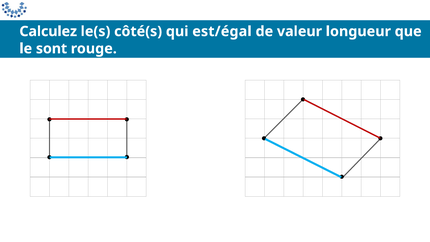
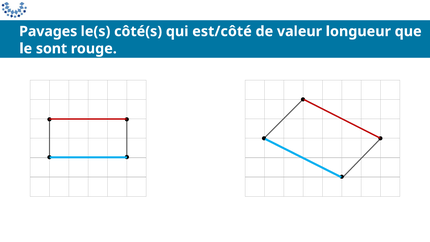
Calculez: Calculez -> Pavages
est/égal: est/égal -> est/côté
